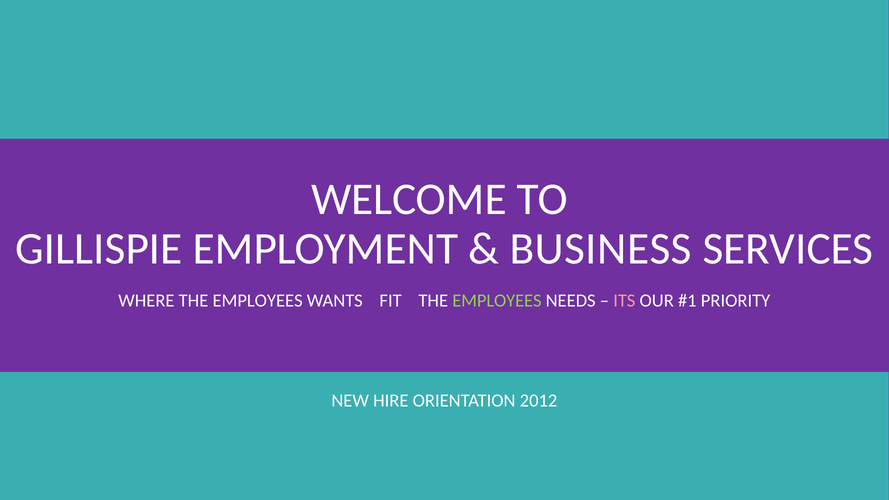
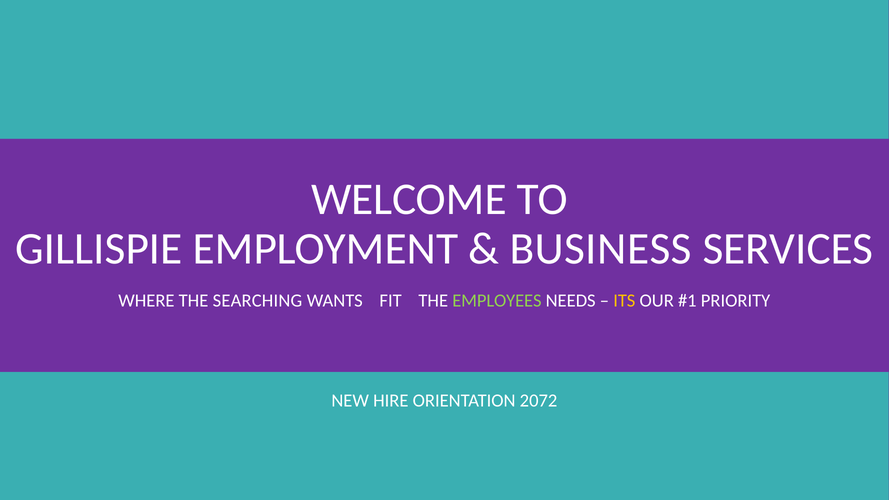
WHERE THE EMPLOYEES: EMPLOYEES -> SEARCHING
ITS colour: pink -> yellow
2012: 2012 -> 2072
